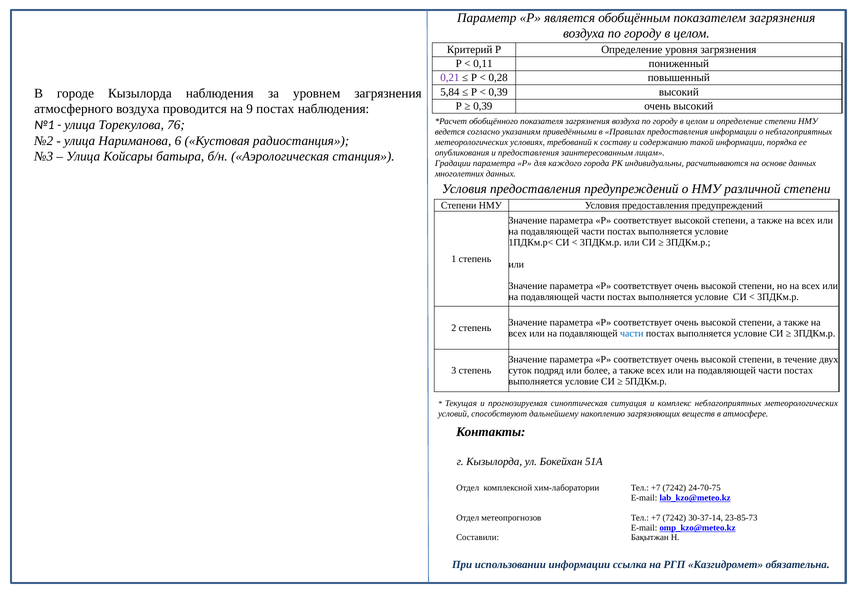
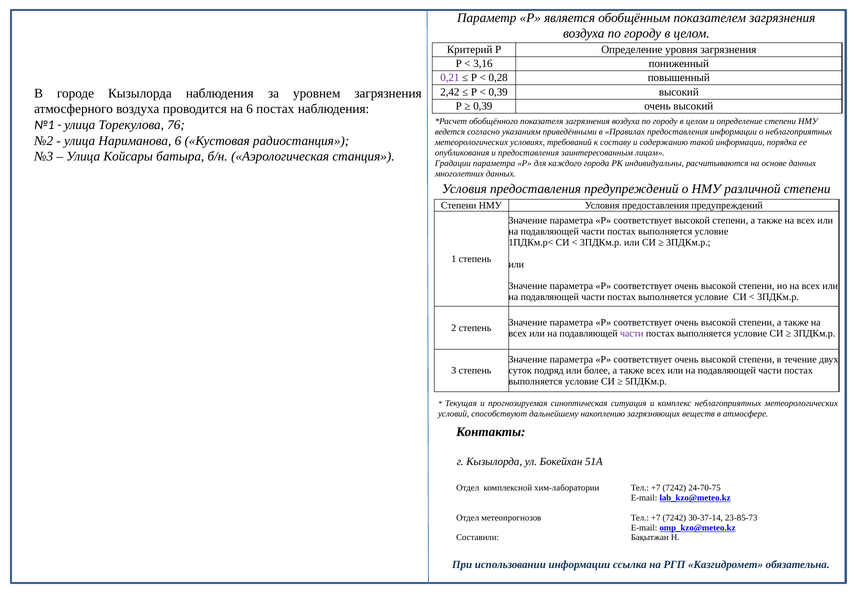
0,11: 0,11 -> 3,16
5,84: 5,84 -> 2,42
на 9: 9 -> 6
части at (632, 333) colour: blue -> purple
